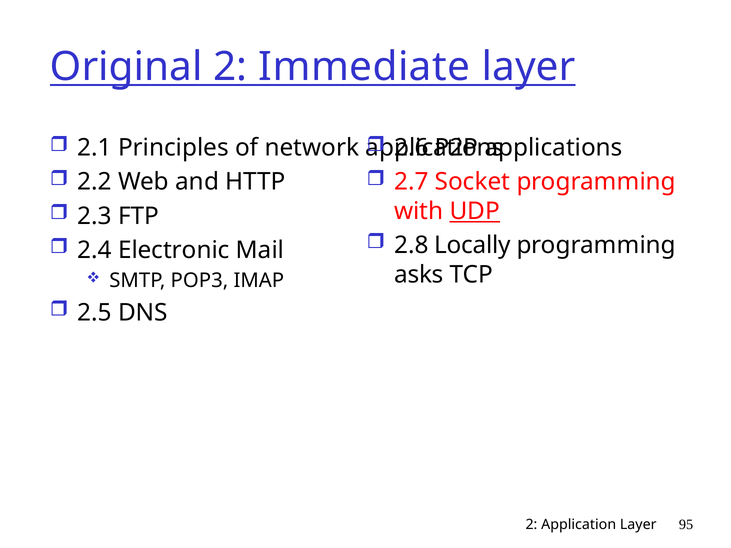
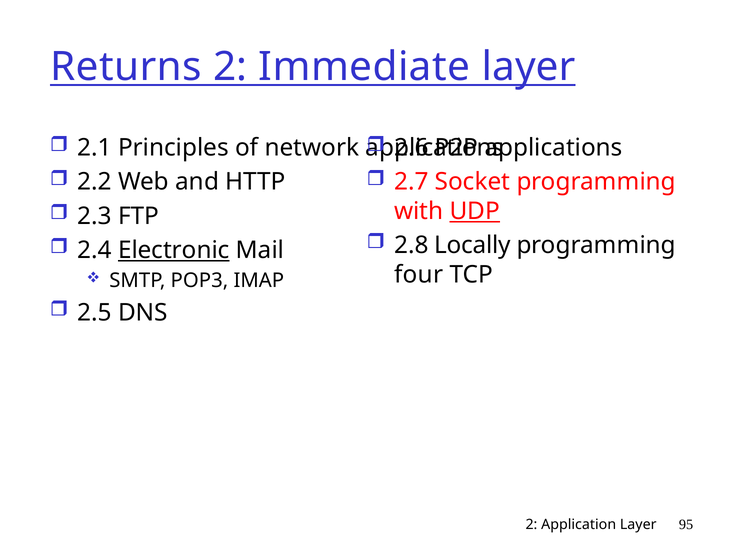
Original: Original -> Returns
Electronic underline: none -> present
asks: asks -> four
